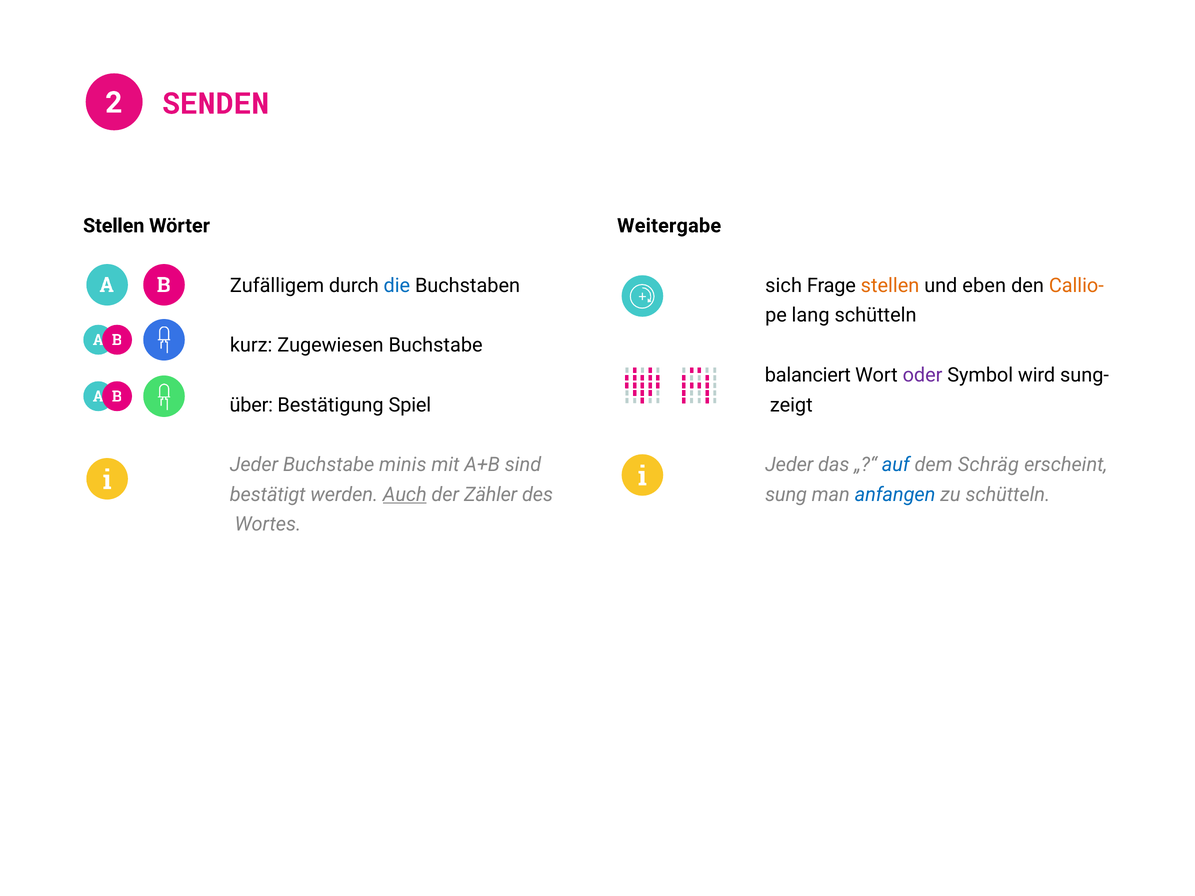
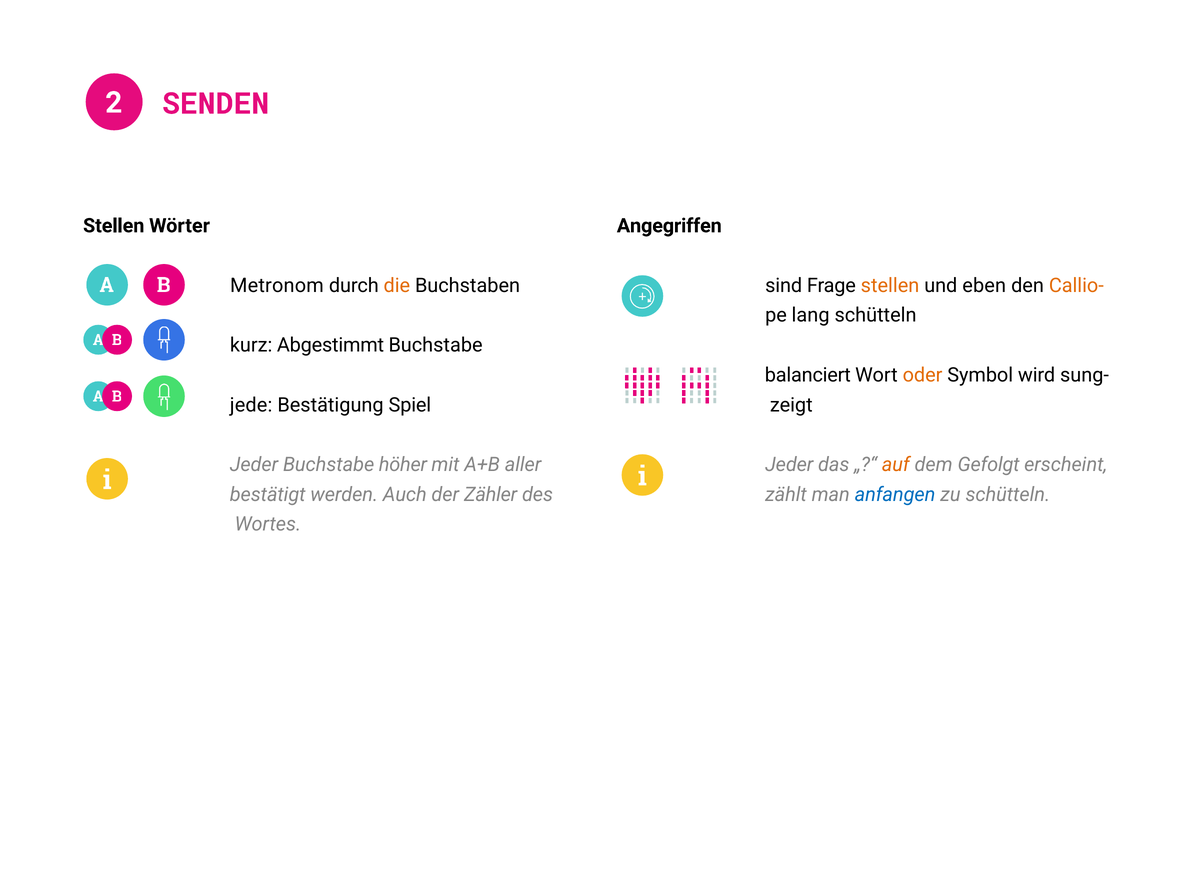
Weitergabe: Weitergabe -> Angegriffen
Zufälligem: Zufälligem -> Metronom
die colour: blue -> orange
sich: sich -> sind
Zugewiesen: Zugewiesen -> Abgestimmt
oder colour: purple -> orange
über: über -> jede
minis: minis -> höher
sind: sind -> aller
auf colour: blue -> orange
Schräg: Schräg -> Gefolgt
Auch underline: present -> none
sung: sung -> zählt
